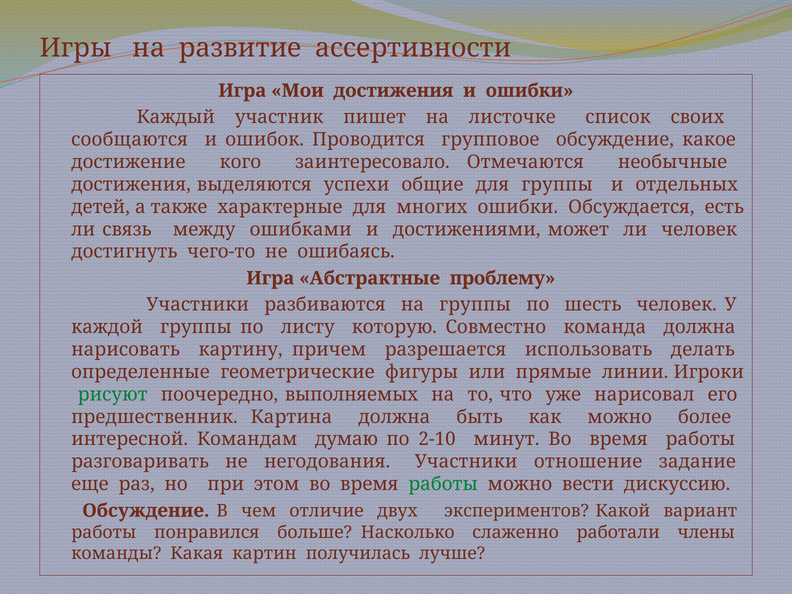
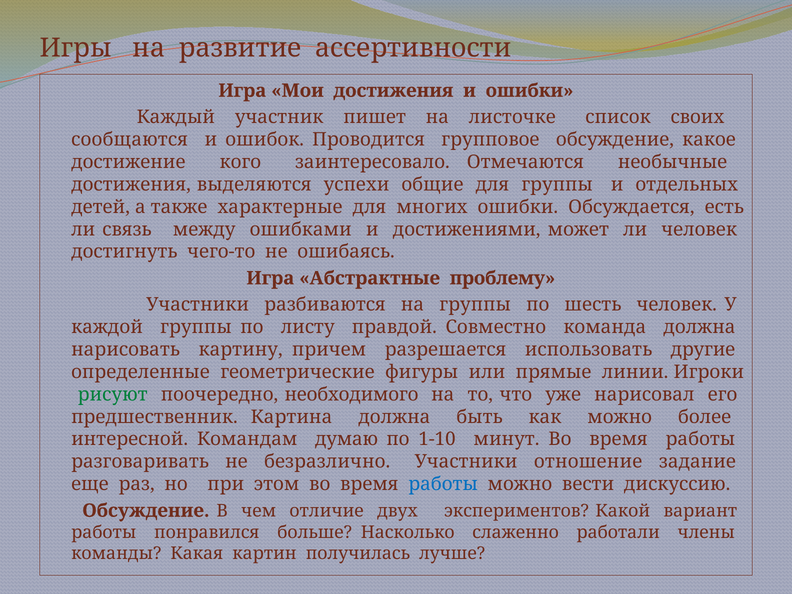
которую: которую -> правдой
делать: делать -> другие
выполняемых: выполняемых -> необходимого
2-10: 2-10 -> 1-10
негодования: негодования -> безразлично
работы at (443, 484) colour: green -> blue
